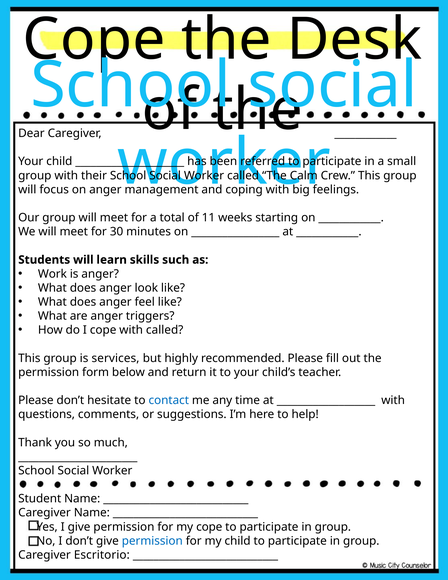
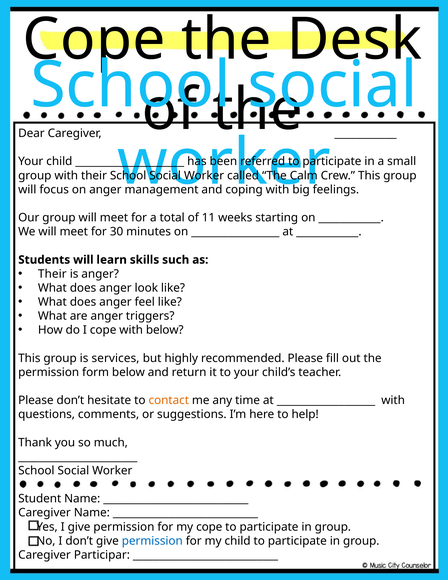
Work at (52, 274): Work -> Their
with called: called -> below
contact colour: blue -> orange
Escritorio: Escritorio -> Participar
